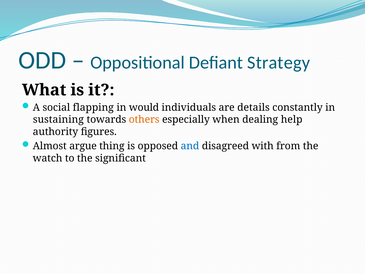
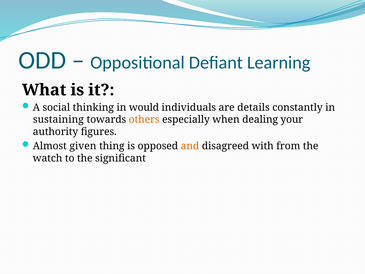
Strategy: Strategy -> Learning
flapping: flapping -> thinking
help: help -> your
argue: argue -> given
and colour: blue -> orange
